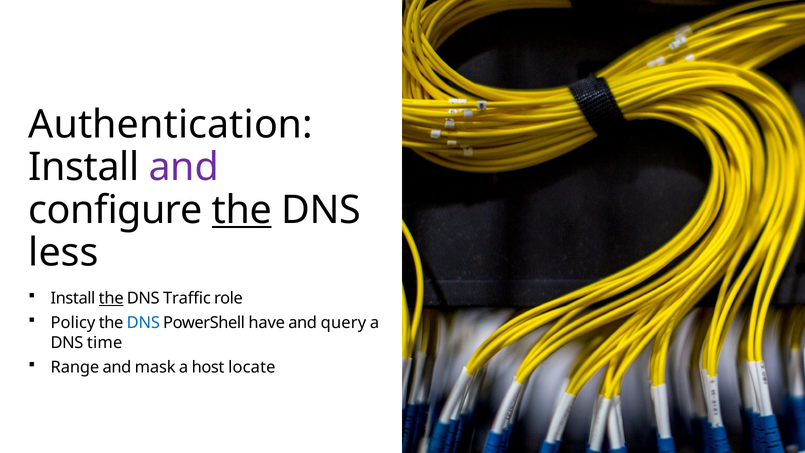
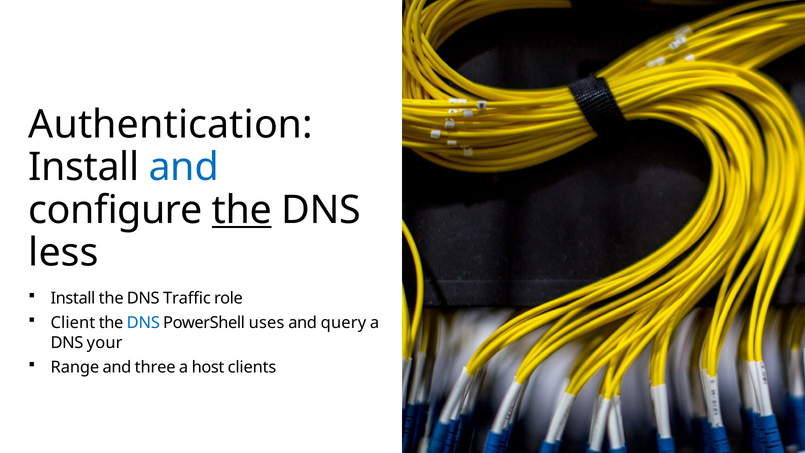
and at (184, 167) colour: purple -> blue
the at (111, 298) underline: present -> none
Policy: Policy -> Client
have: have -> uses
time: time -> your
mask: mask -> three
locate: locate -> clients
